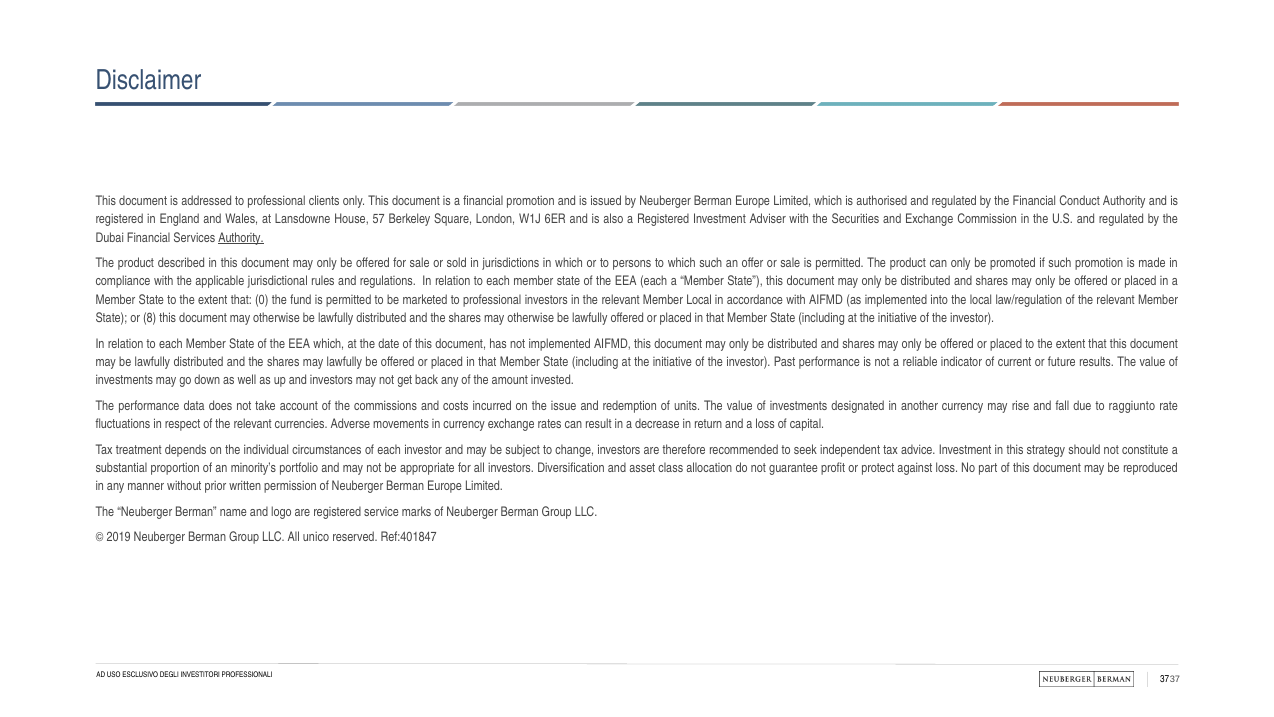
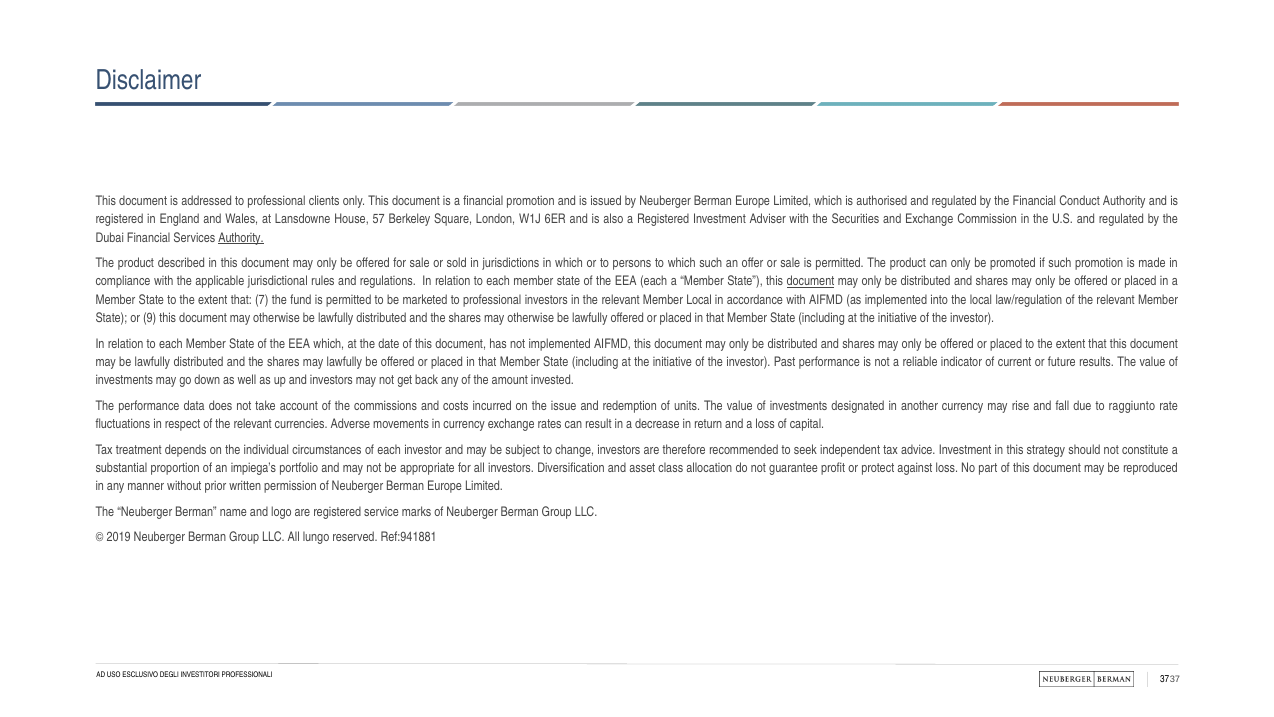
document at (810, 281) underline: none -> present
0: 0 -> 7
8: 8 -> 9
minority’s: minority’s -> impiega’s
unico: unico -> lungo
Ref:401847: Ref:401847 -> Ref:941881
